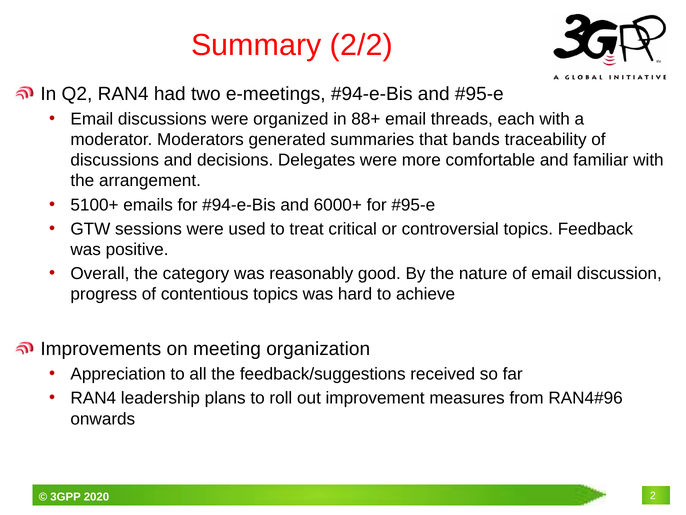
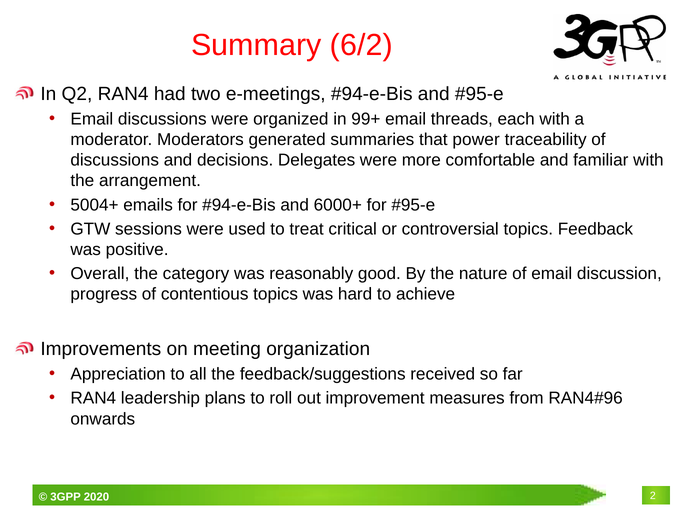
2/2: 2/2 -> 6/2
88+: 88+ -> 99+
bands: bands -> power
5100+: 5100+ -> 5004+
